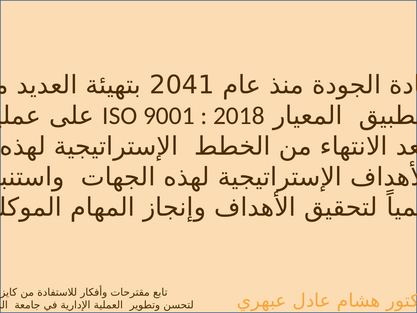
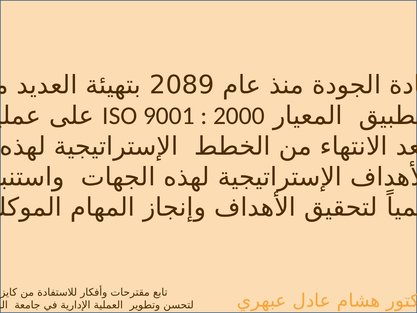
2041: 2041 -> 2089
2018: 2018 -> 2000
